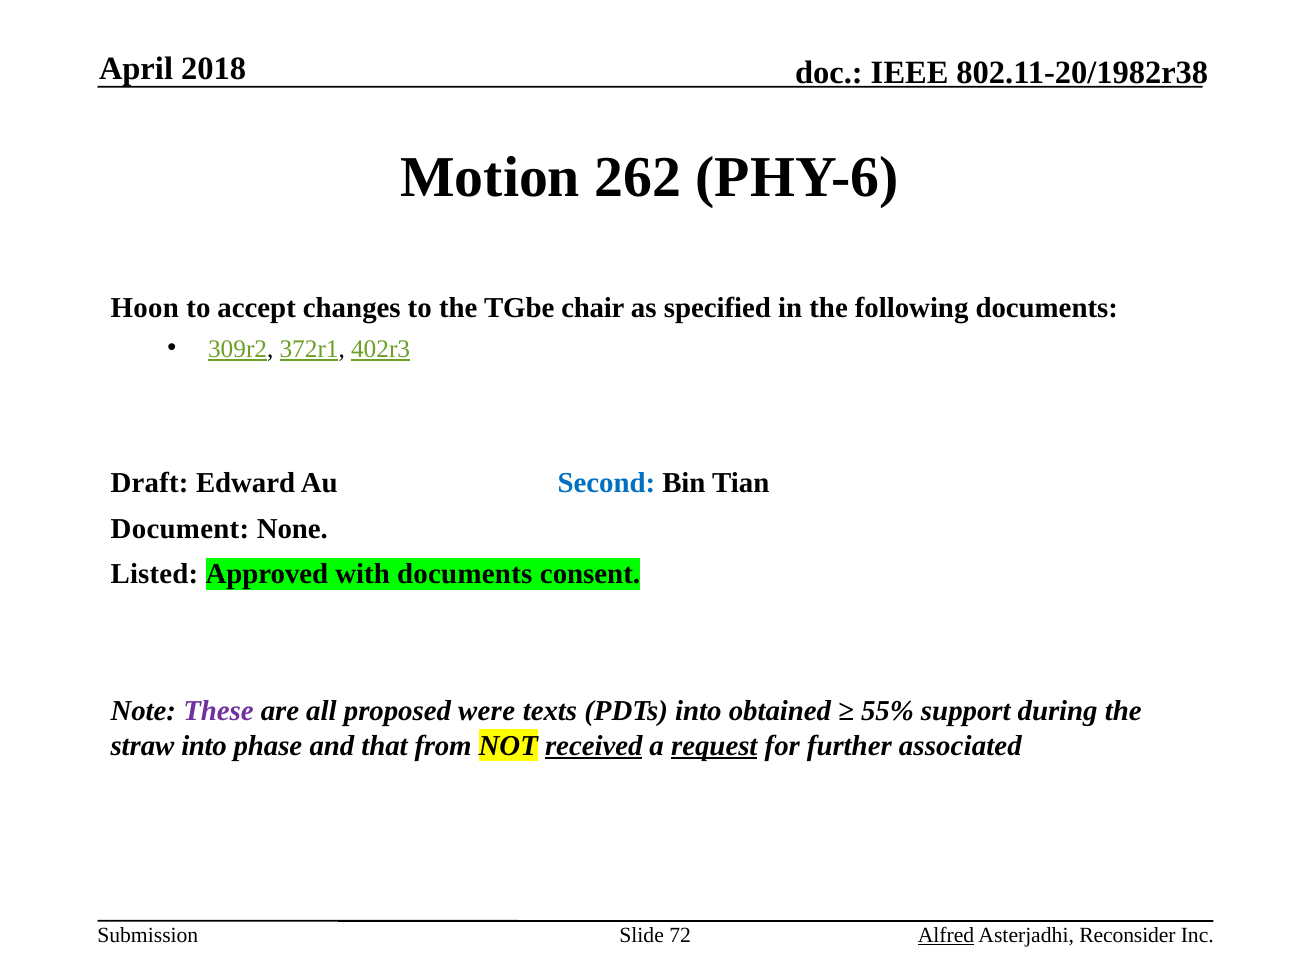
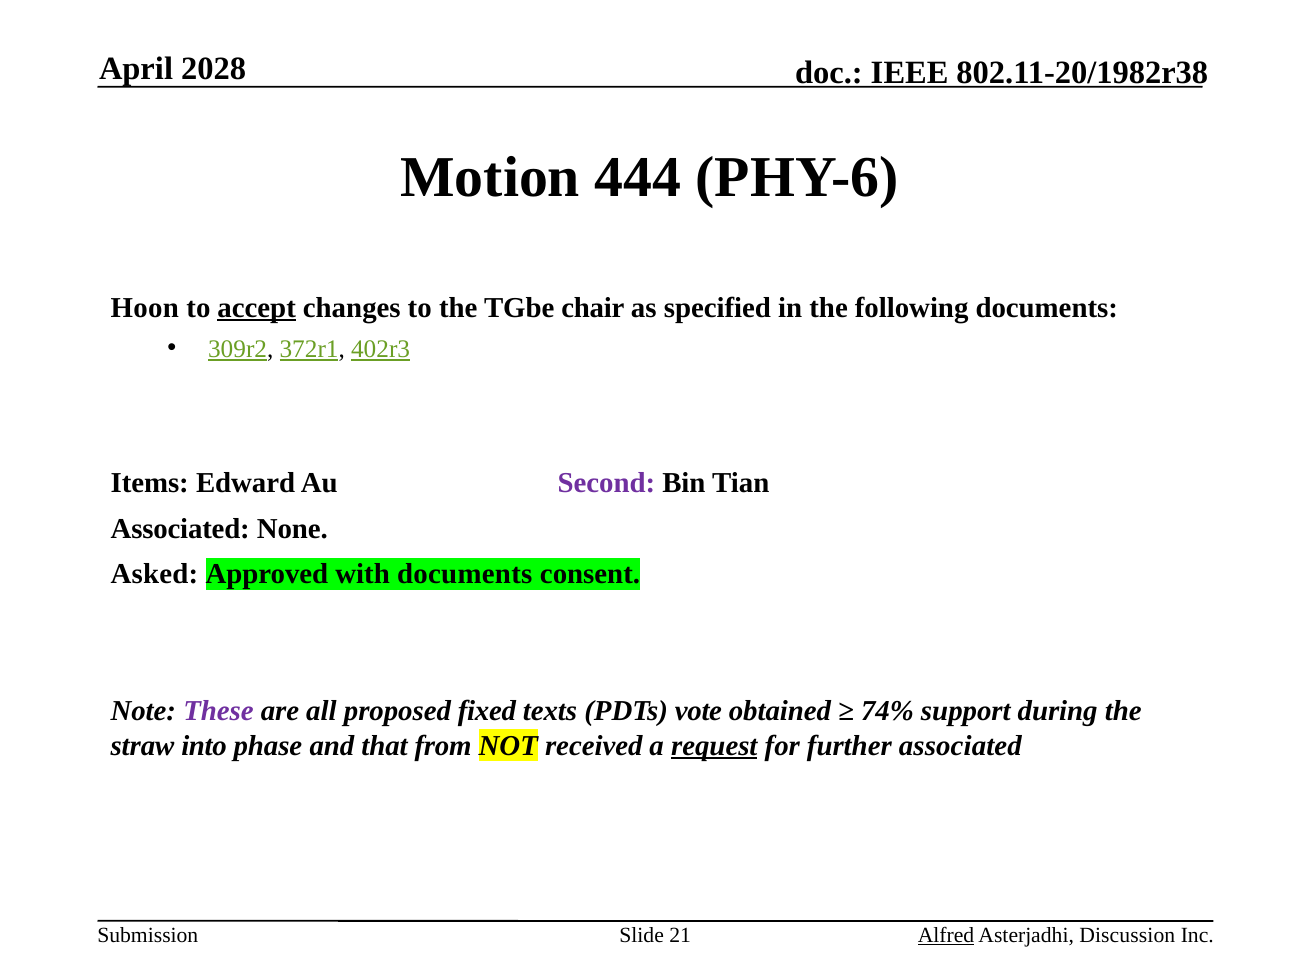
2018: 2018 -> 2028
262: 262 -> 444
accept underline: none -> present
Draft: Draft -> Items
Second colour: blue -> purple
Document at (180, 529): Document -> Associated
Listed: Listed -> Asked
were: were -> fixed
PDTs into: into -> vote
55%: 55% -> 74%
received underline: present -> none
72: 72 -> 21
Reconsider: Reconsider -> Discussion
